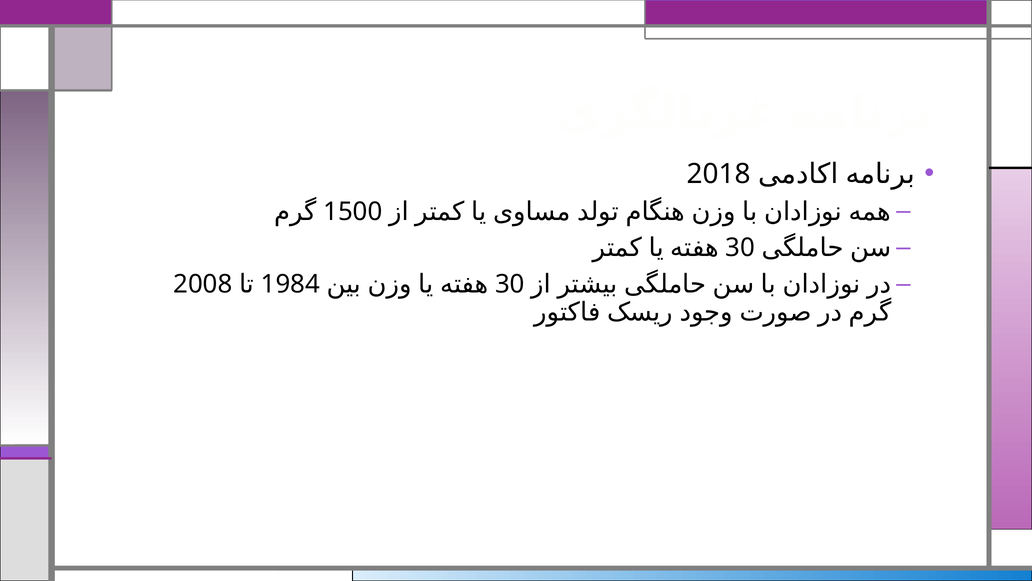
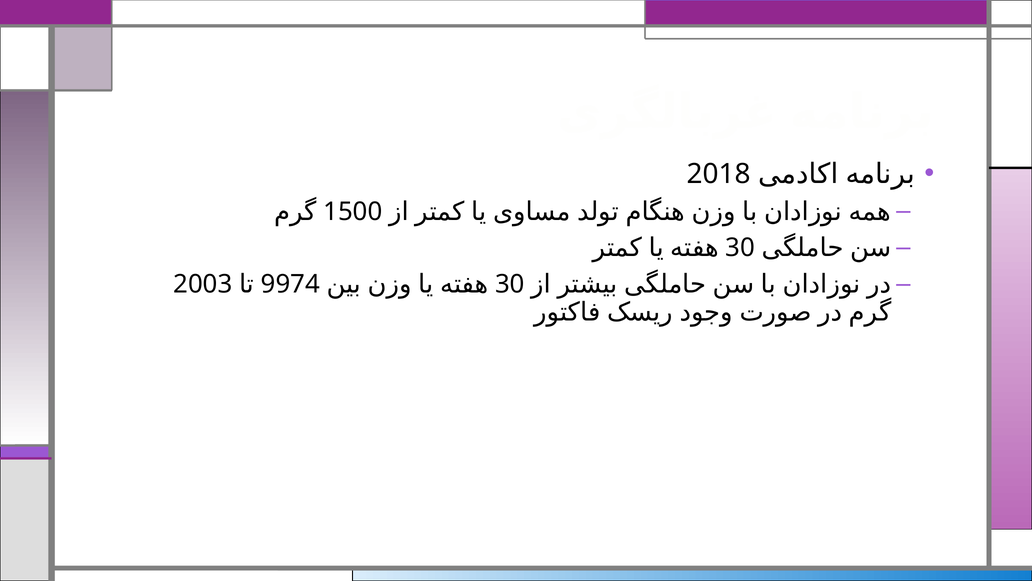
2008: 2008 -> 2003
1984: 1984 -> 9974
